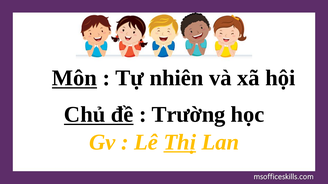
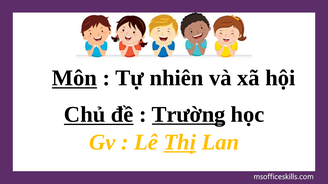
Trường underline: none -> present
